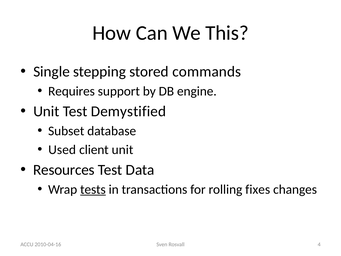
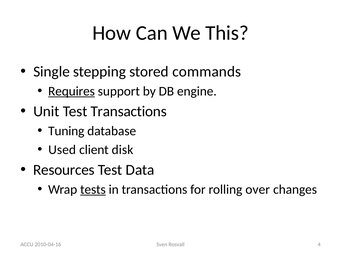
Requires underline: none -> present
Test Demystified: Demystified -> Transactions
Subset: Subset -> Tuning
client unit: unit -> disk
fixes: fixes -> over
